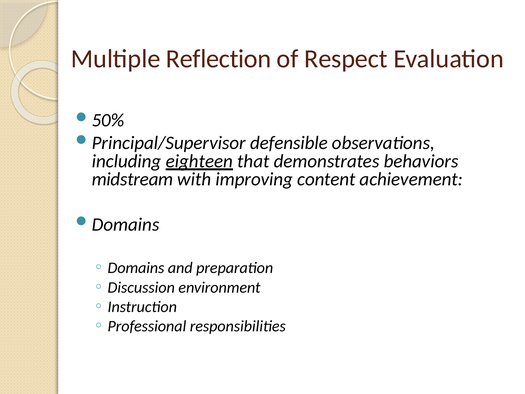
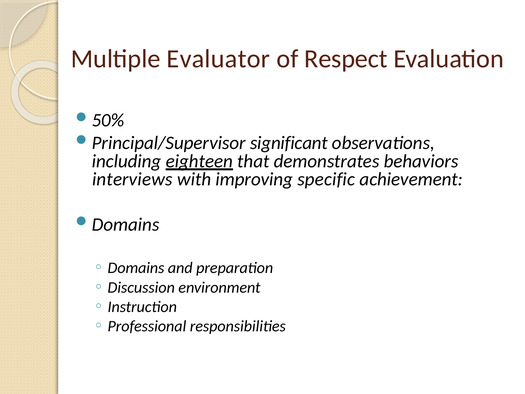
Reflection: Reflection -> Evaluator
defensible: defensible -> significant
midstream: midstream -> interviews
content: content -> specific
